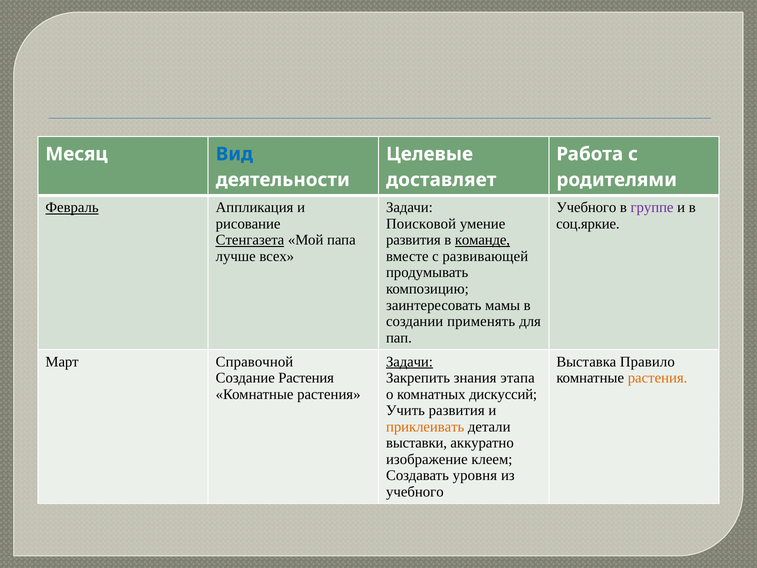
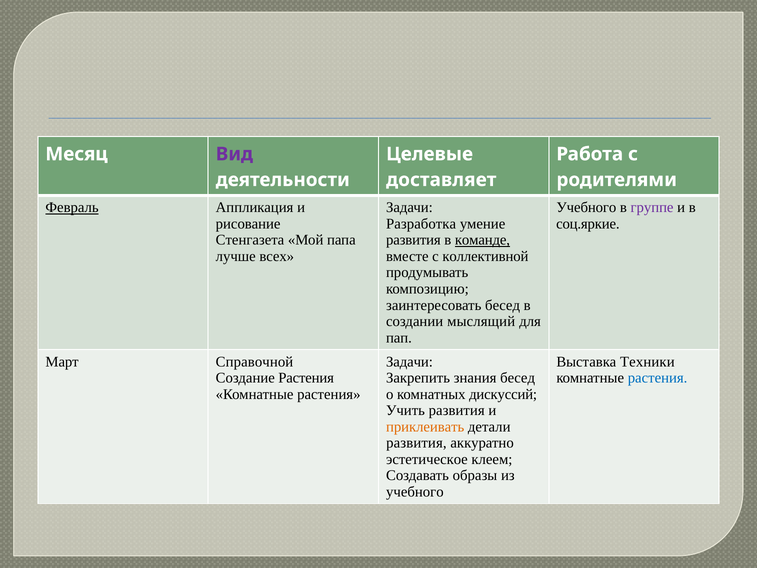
Вид colour: blue -> purple
Поисковой: Поисковой -> Разработка
Стенгазета underline: present -> none
развивающей: развивающей -> коллективной
заинтересовать мамы: мамы -> бесед
применять: применять -> мыслящий
Задачи at (409, 361) underline: present -> none
Правило: Правило -> Техники
знания этапа: этапа -> бесед
растения at (658, 378) colour: orange -> blue
выставки at (417, 443): выставки -> развития
изображение: изображение -> эстетическое
уровня: уровня -> образы
